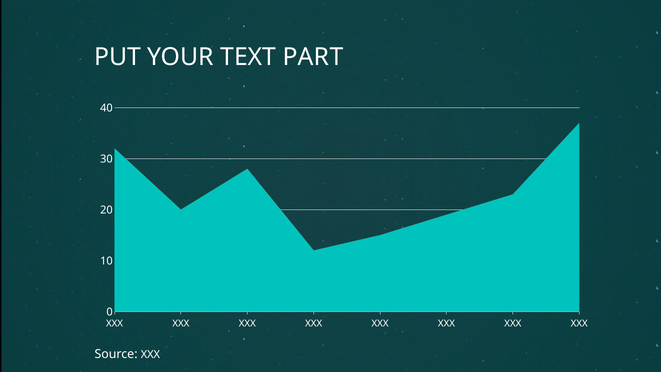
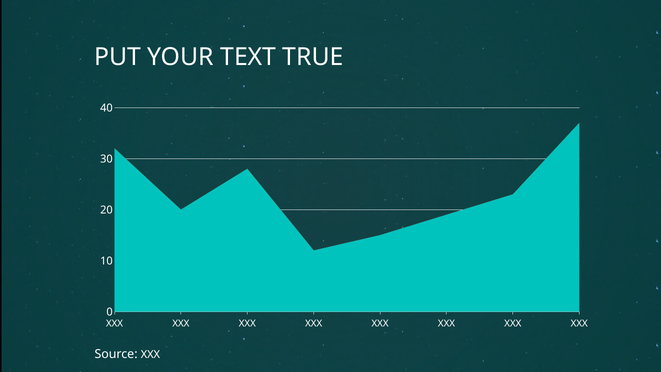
PART: PART -> TRUE
